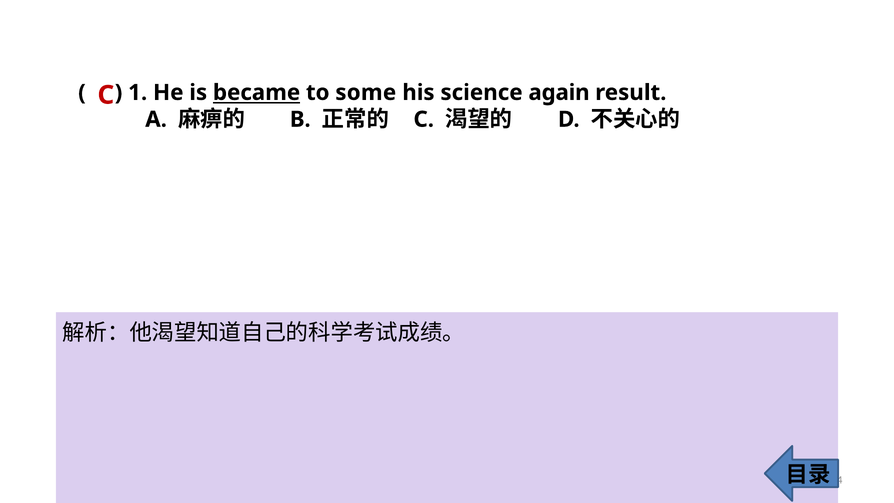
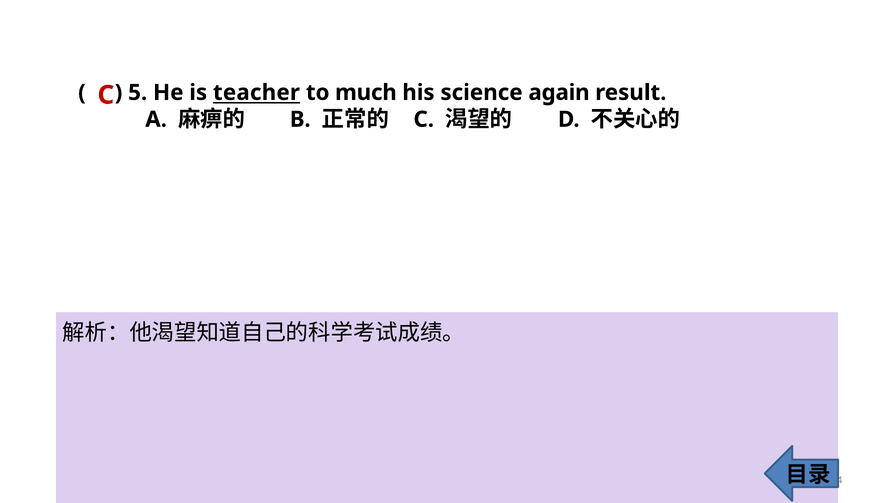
1: 1 -> 5
became: became -> teacher
some: some -> much
